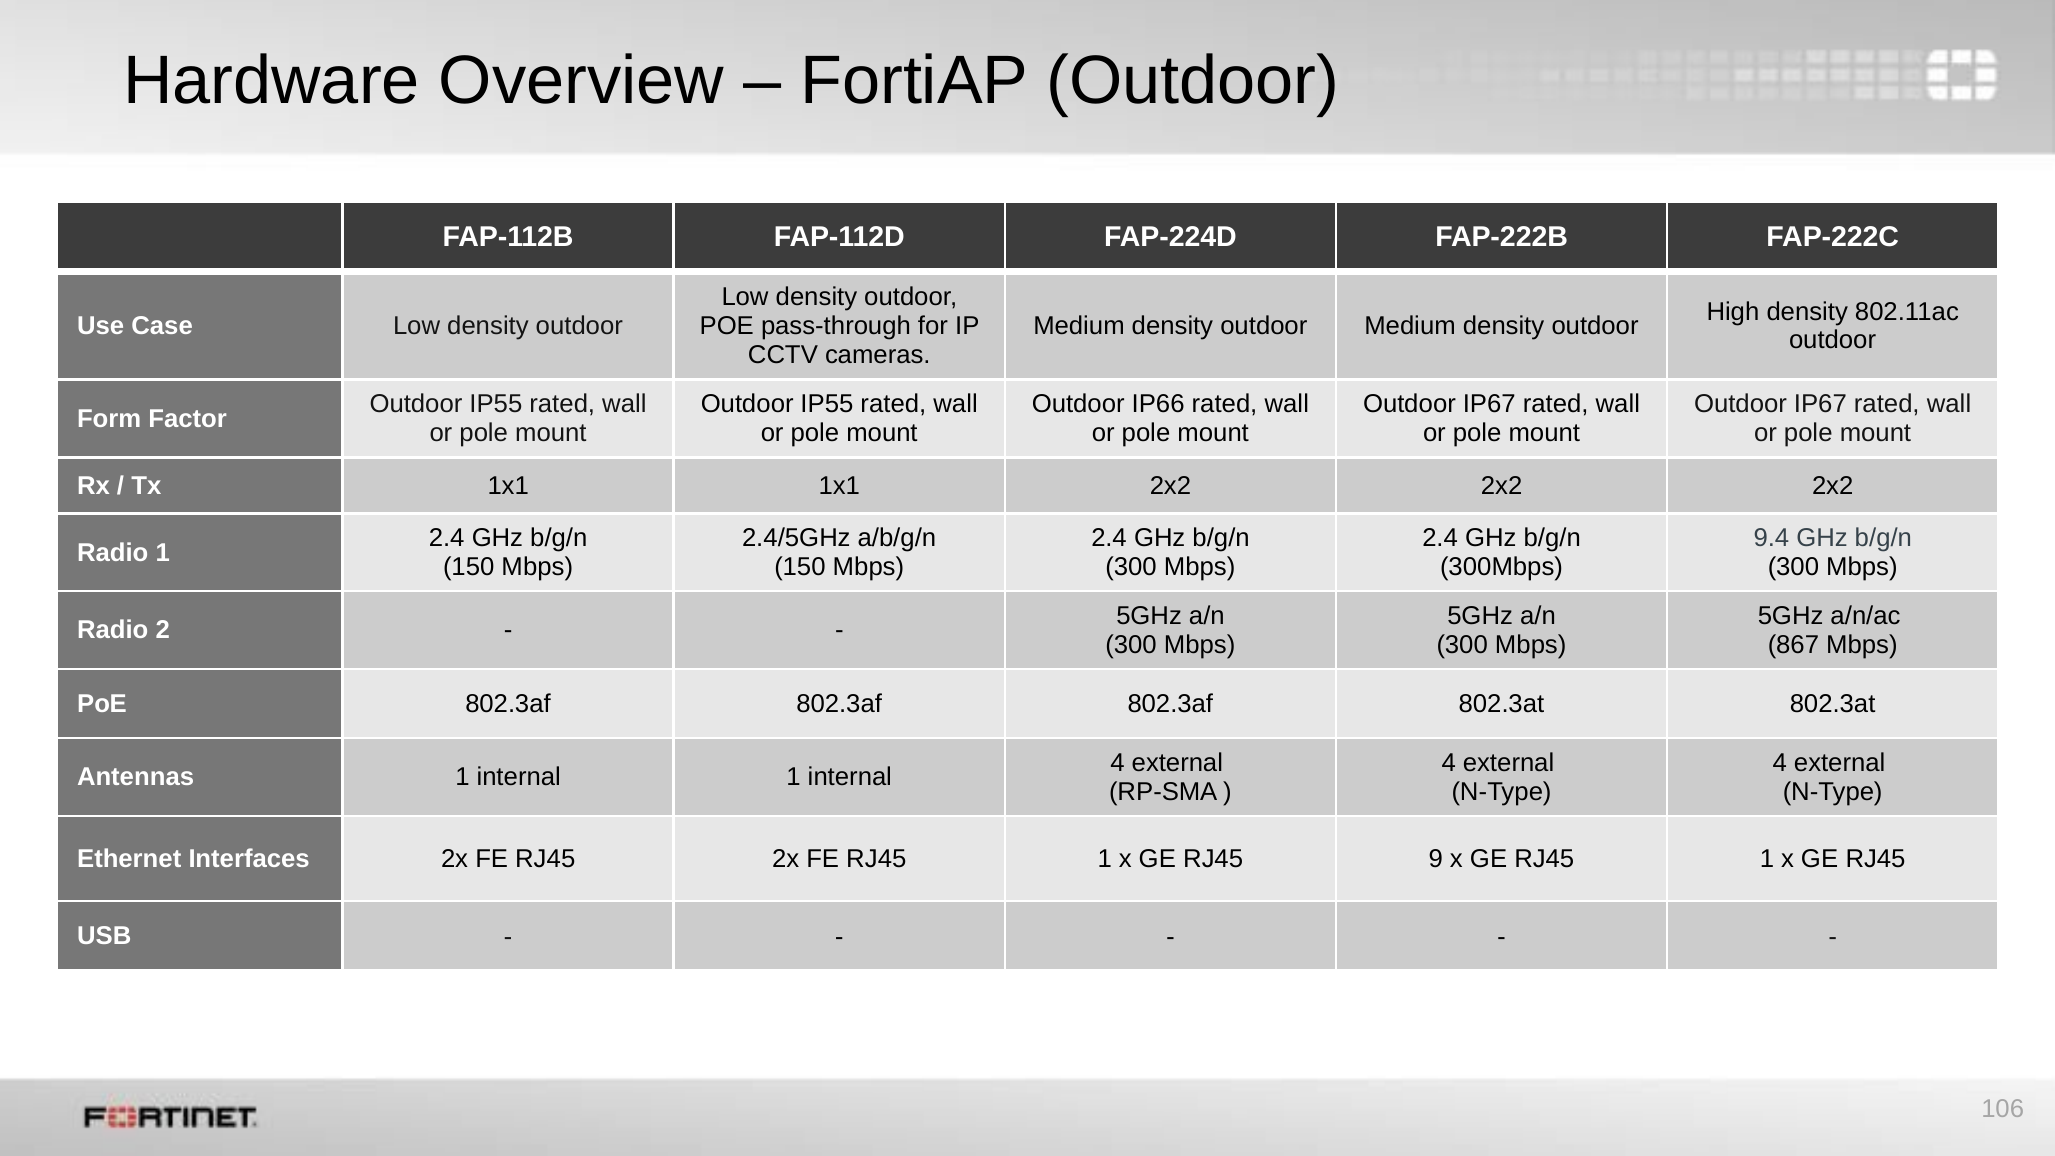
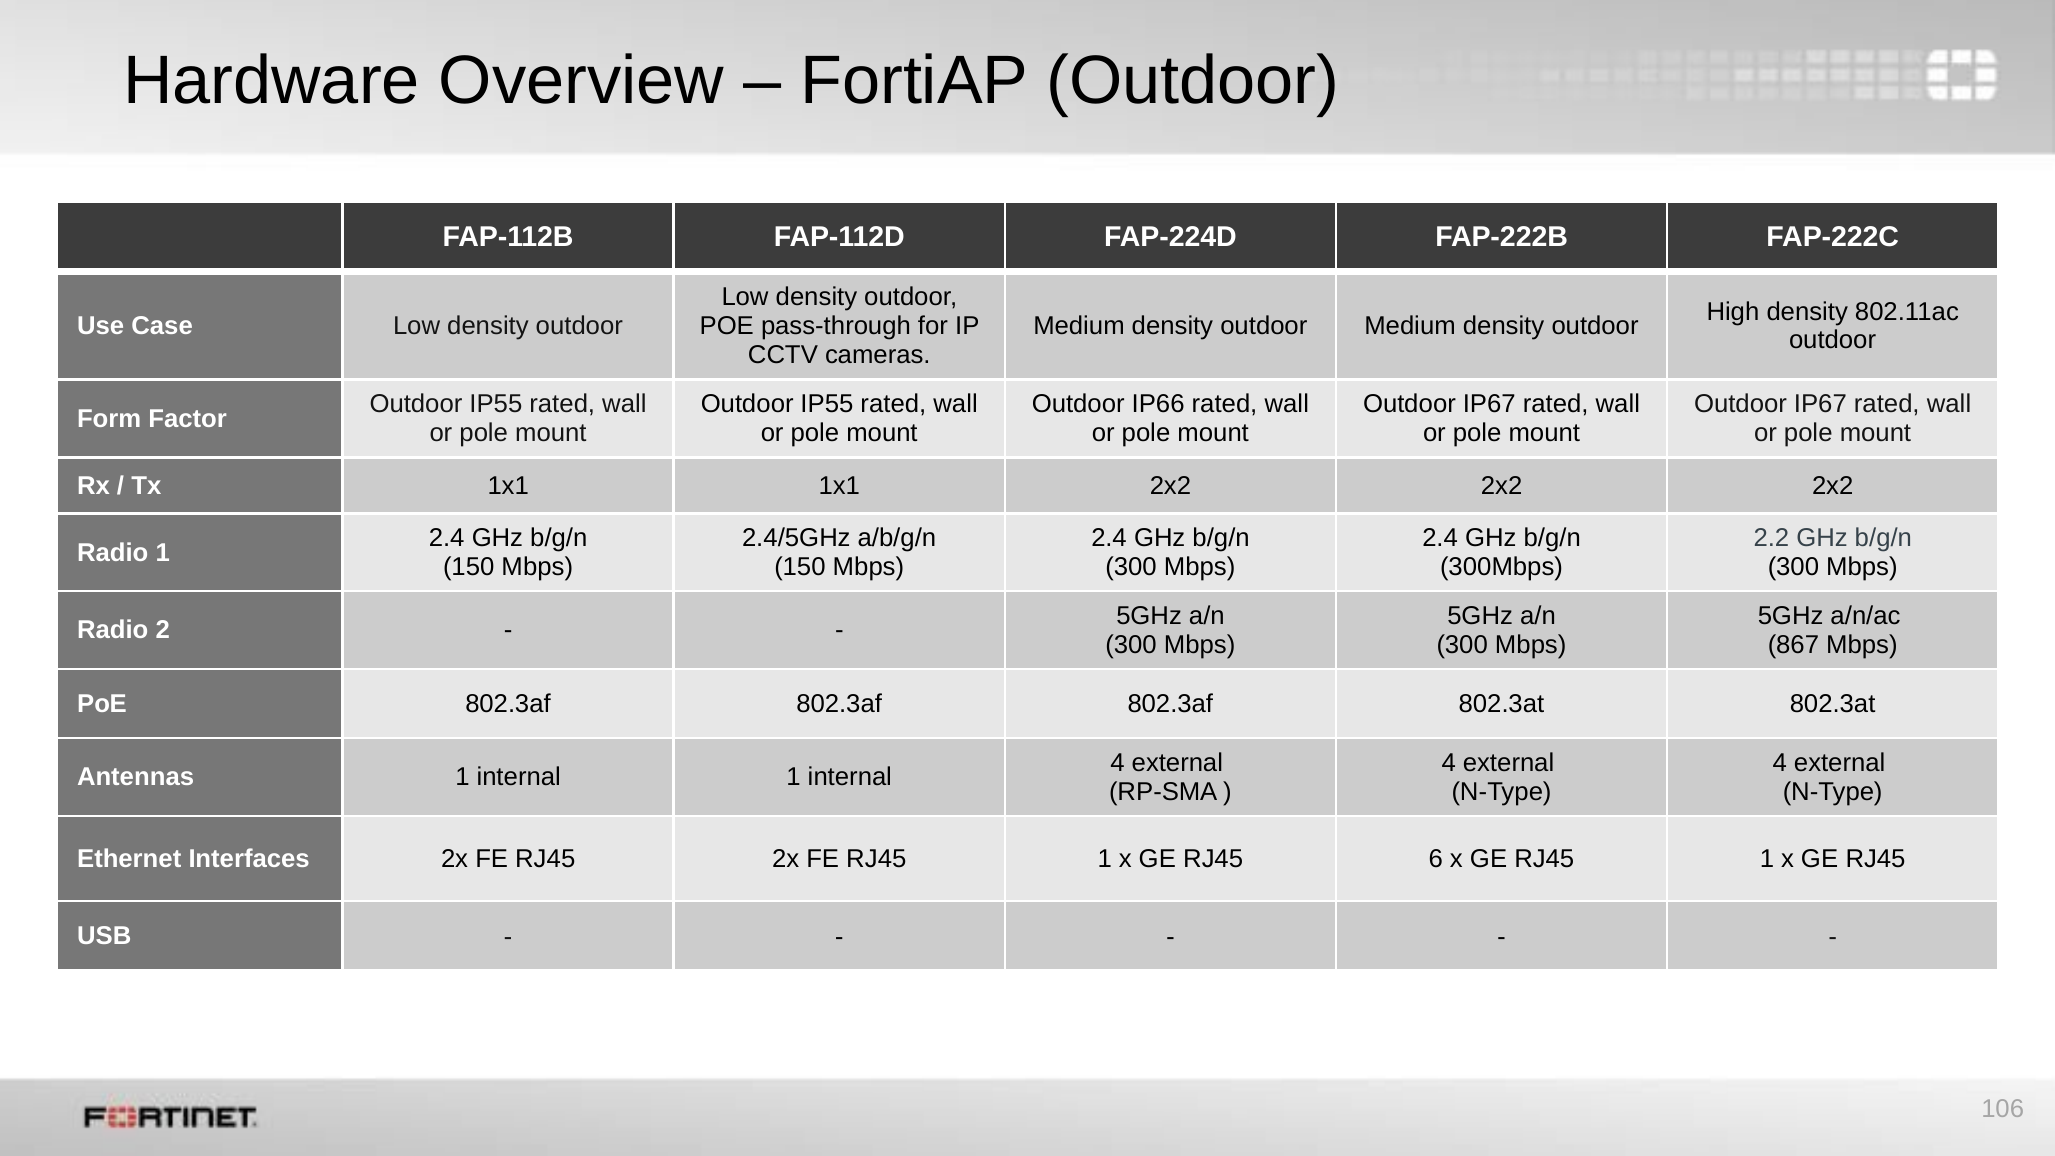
9.4: 9.4 -> 2.2
9: 9 -> 6
